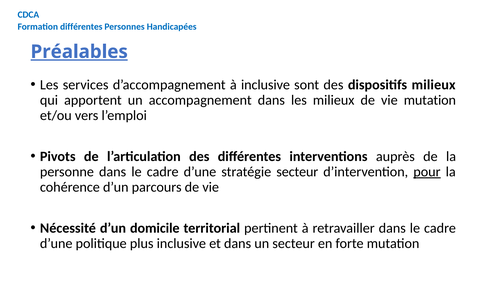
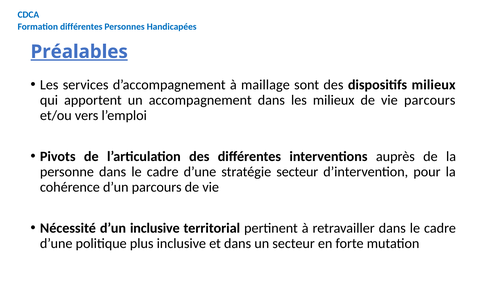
à inclusive: inclusive -> maillage
vie mutation: mutation -> parcours
pour underline: present -> none
d’un domicile: domicile -> inclusive
